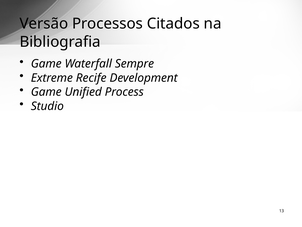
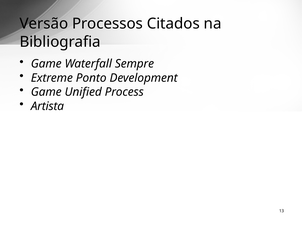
Recife: Recife -> Ponto
Studio: Studio -> Artista
